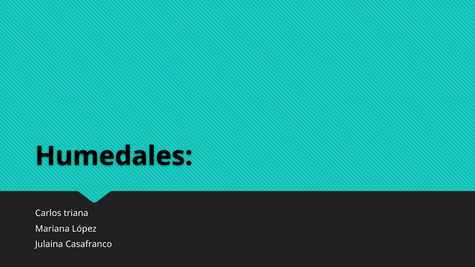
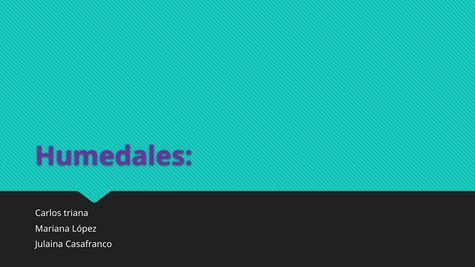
Humedales colour: black -> purple
